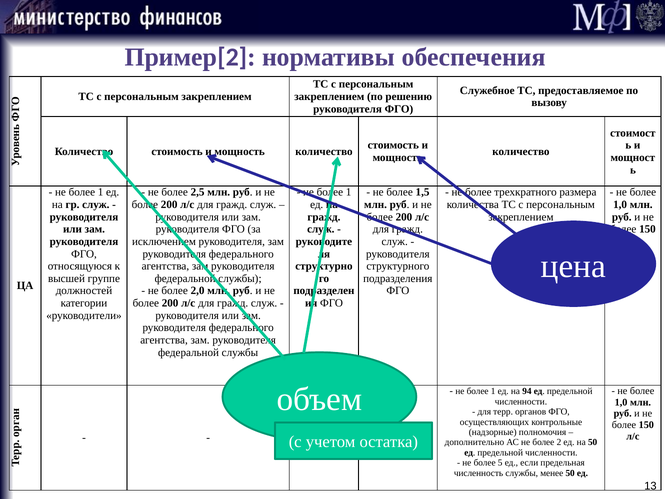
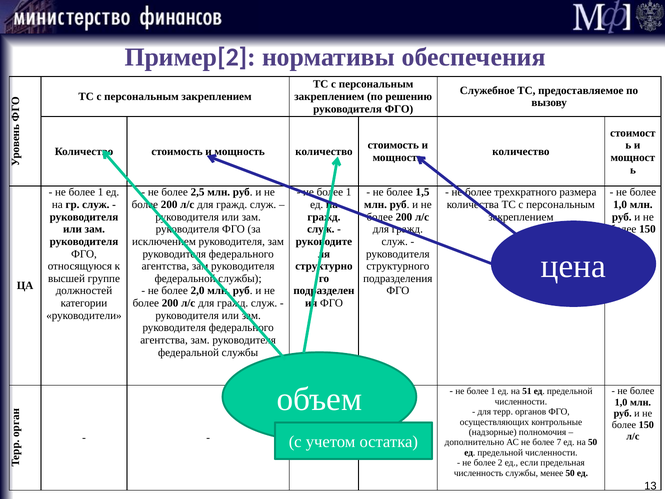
94: 94 -> 51
2: 2 -> 7
5: 5 -> 2
